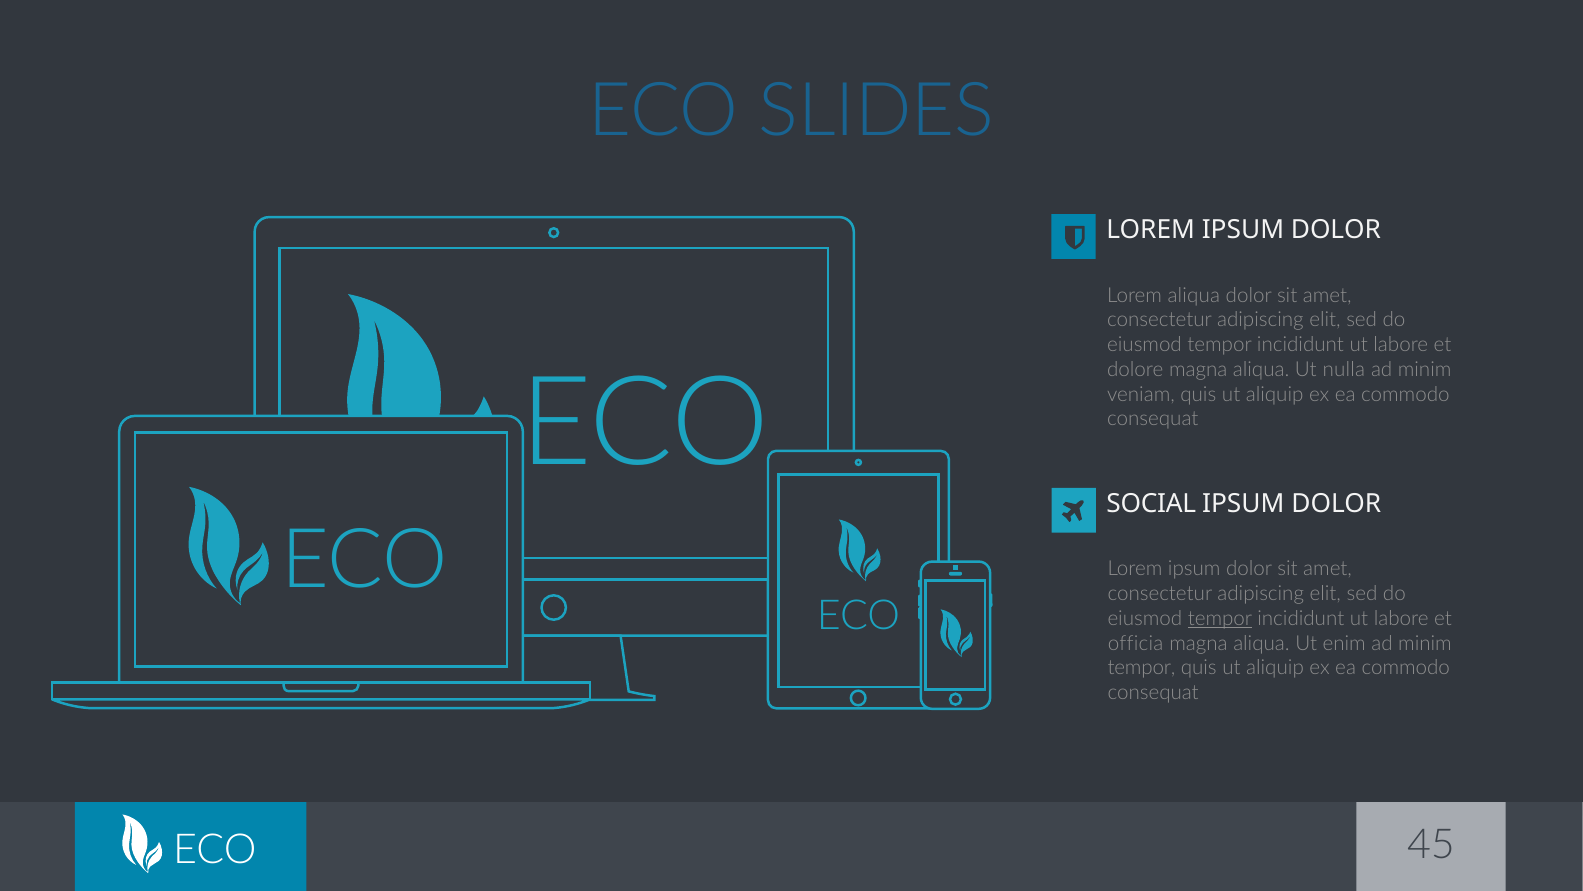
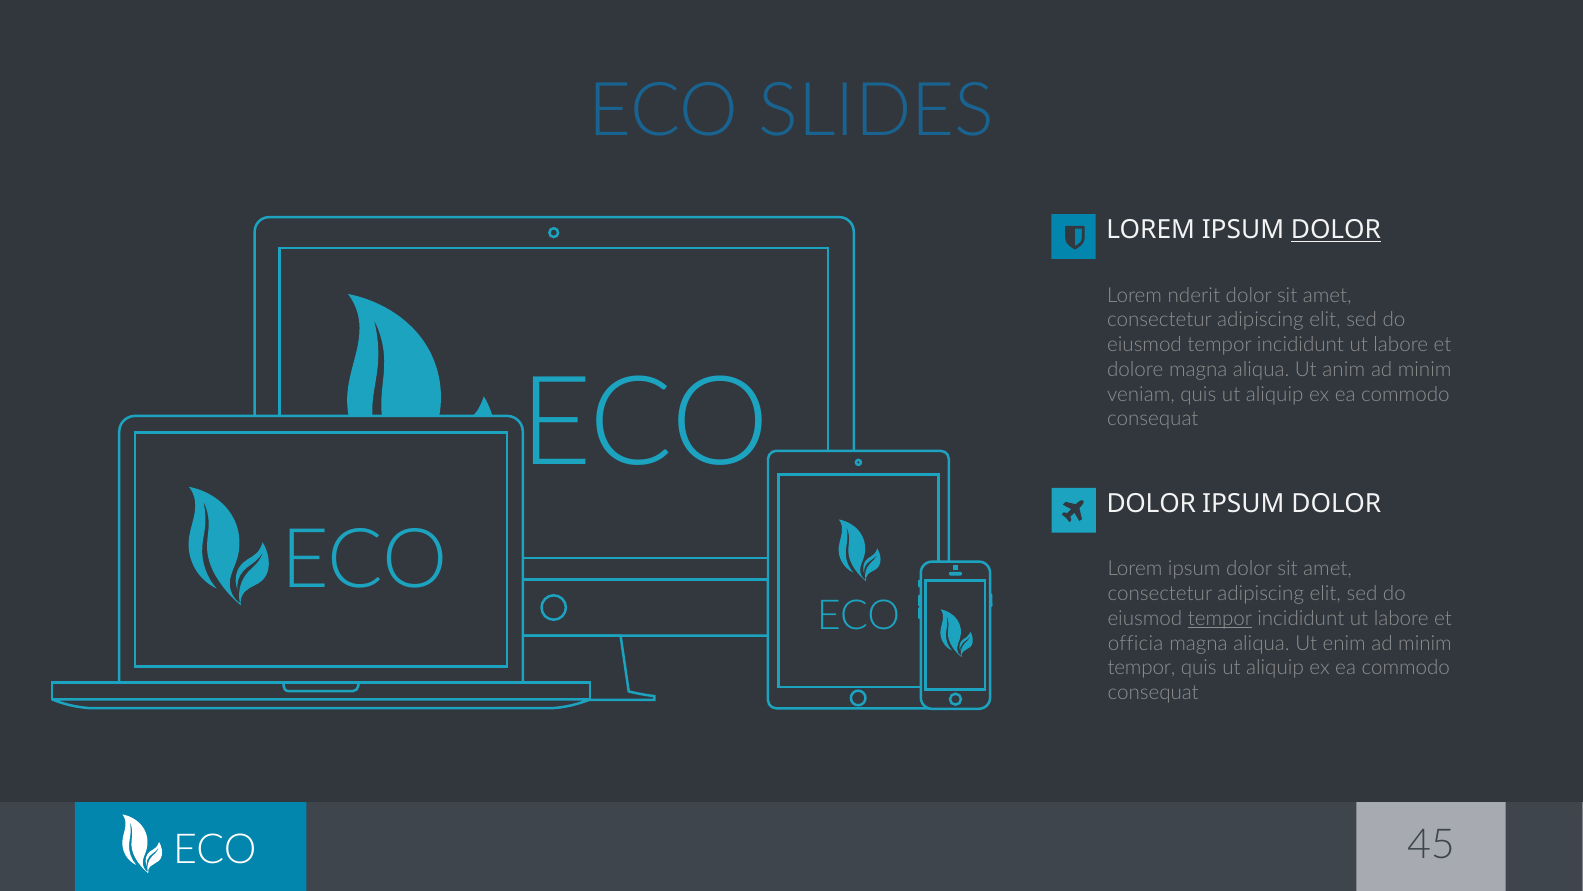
DOLOR at (1336, 230) underline: none -> present
Lorem aliqua: aliqua -> nderit
nulla: nulla -> anim
SOCIAL at (1151, 504): SOCIAL -> DOLOR
